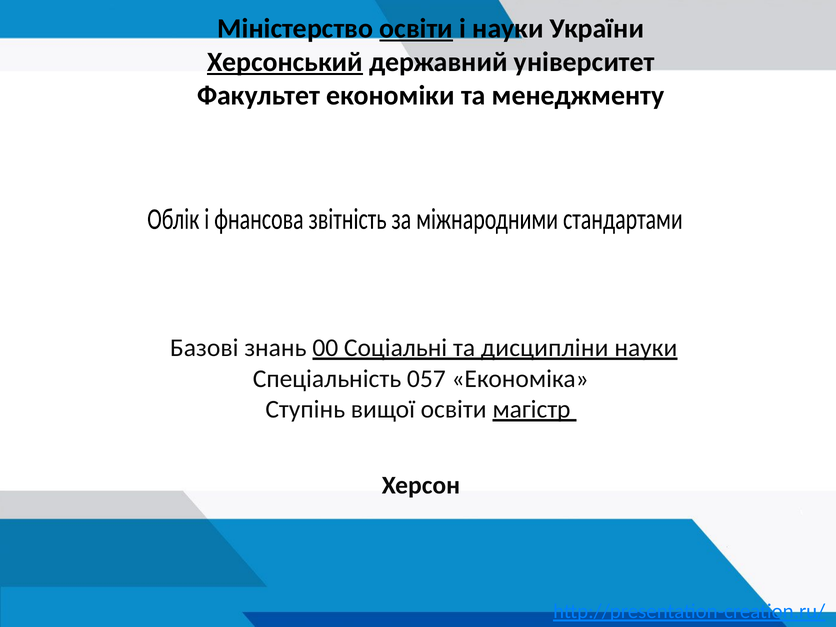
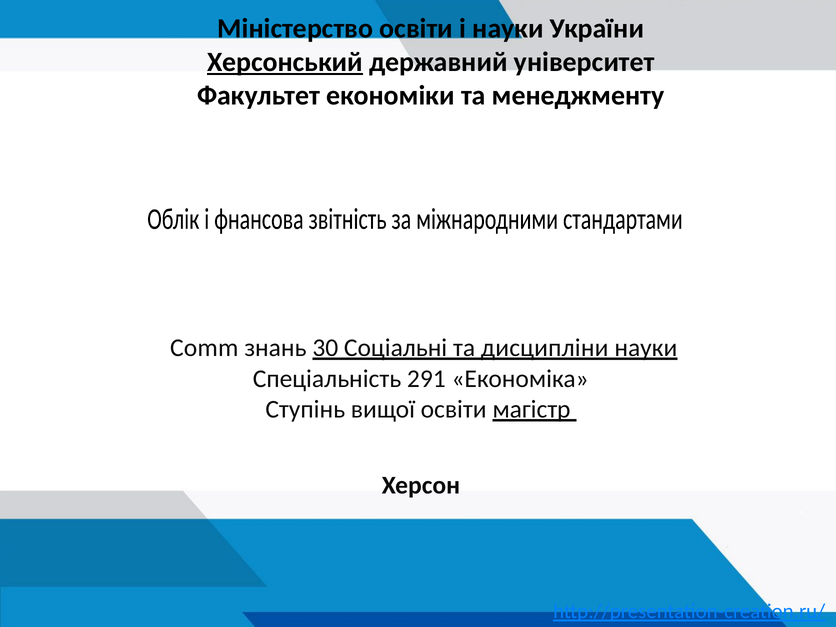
освіти at (416, 29) underline: present -> none
Базові: Базові -> Comm
00: 00 -> 30
057: 057 -> 291
